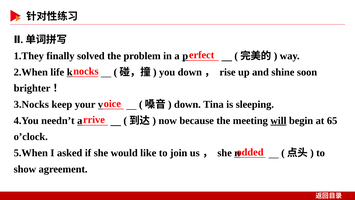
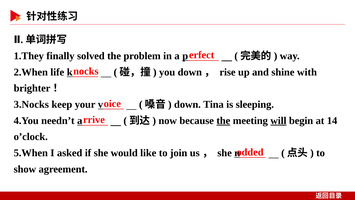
soon: soon -> with
the at (223, 120) underline: none -> present
65: 65 -> 14
